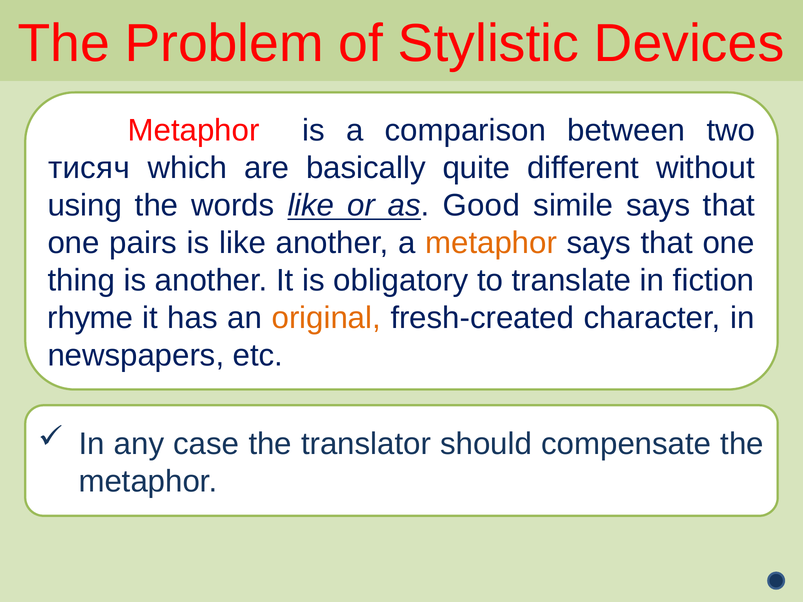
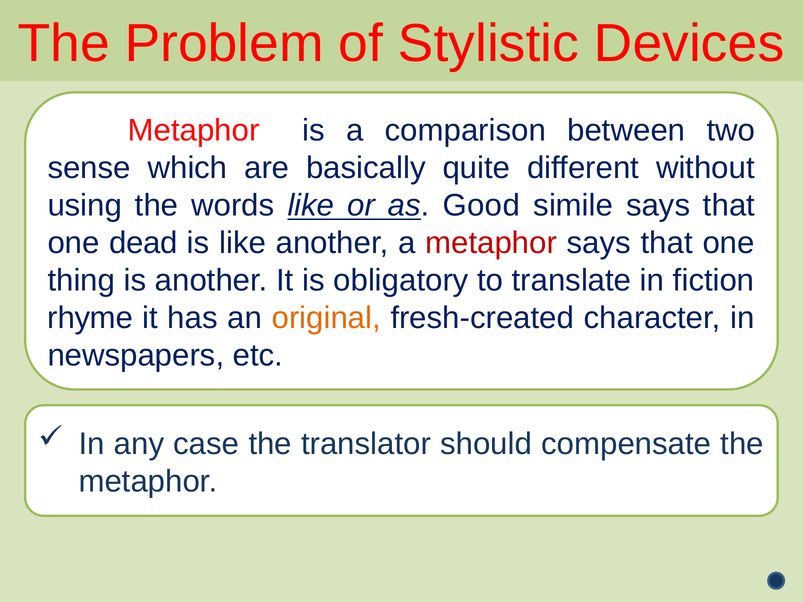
тисяч: тисяч -> sense
pairs: pairs -> dead
metaphor at (491, 243) colour: orange -> red
